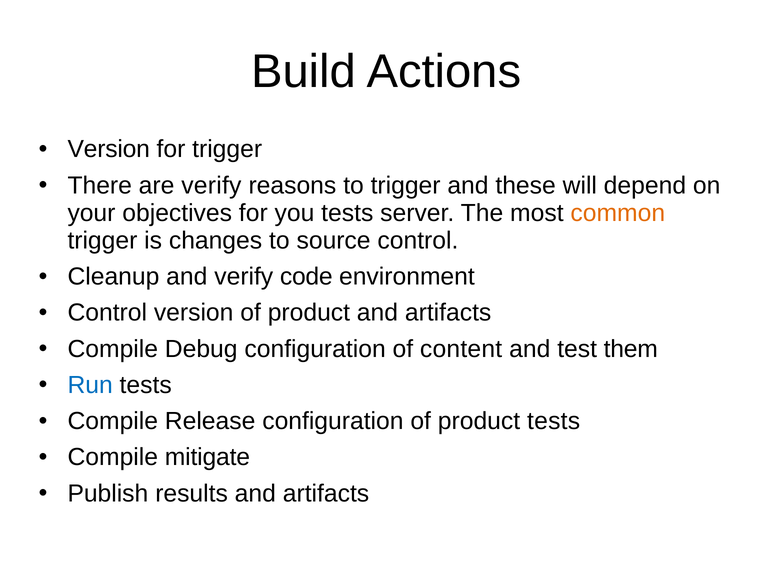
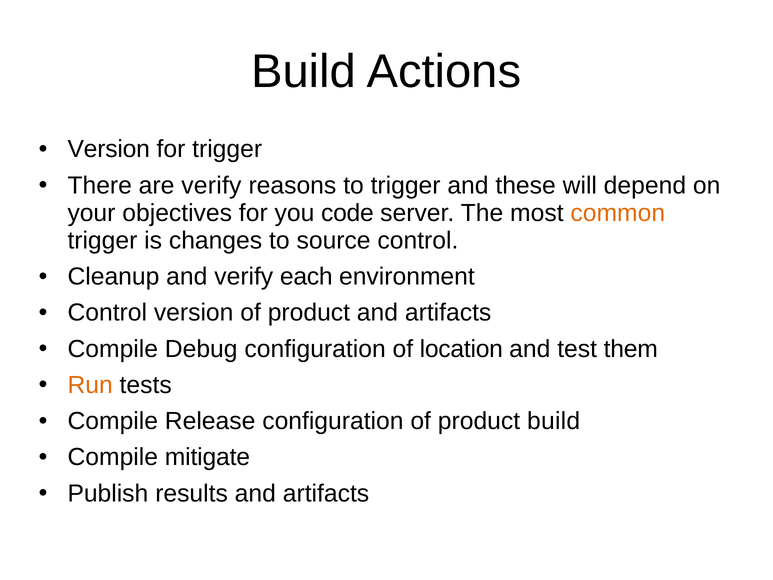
you tests: tests -> code
code: code -> each
content: content -> location
Run colour: blue -> orange
product tests: tests -> build
